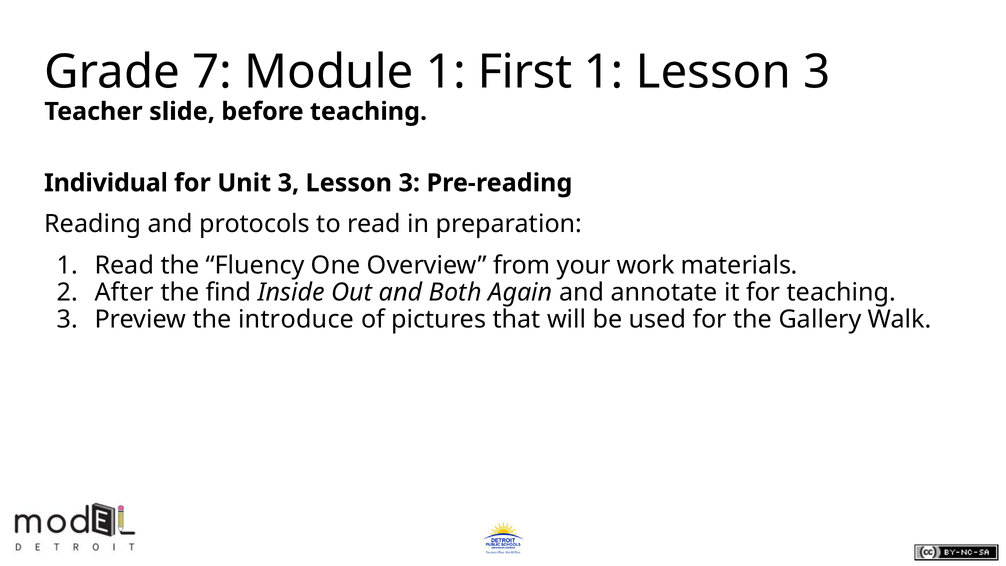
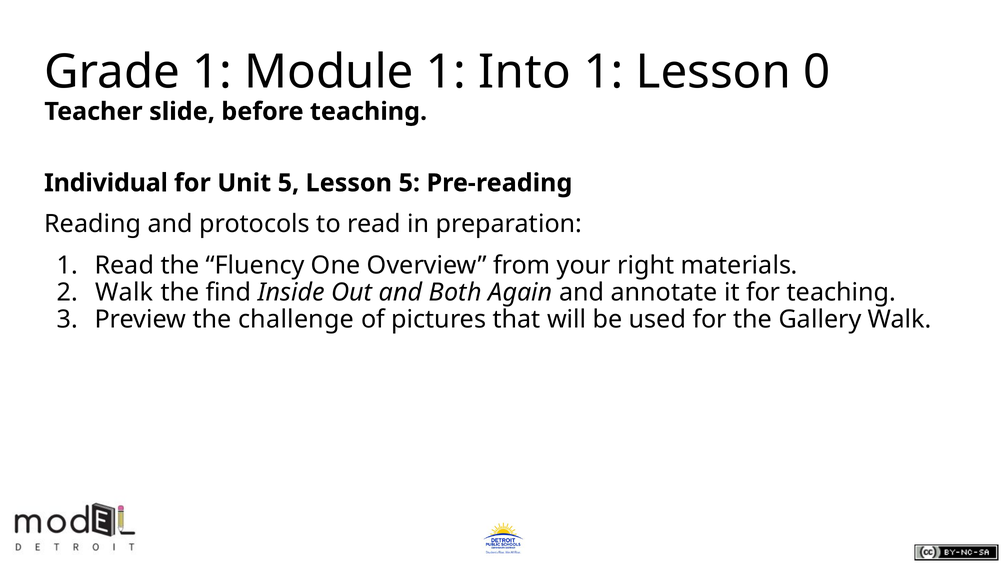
Grade 7: 7 -> 1
First: First -> Into
1 Lesson 3: 3 -> 0
Unit 3: 3 -> 5
3 at (409, 183): 3 -> 5
work: work -> right
After at (124, 292): After -> Walk
introduce: introduce -> challenge
